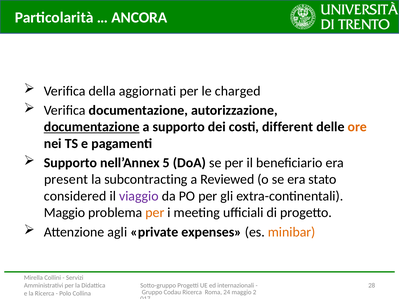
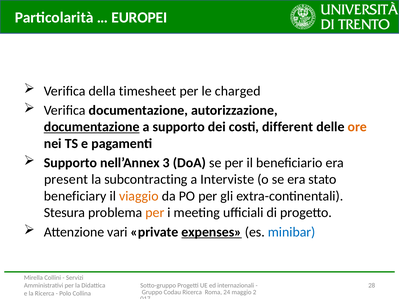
ANCORA: ANCORA -> EUROPEI
aggiornati: aggiornati -> timesheet
5: 5 -> 3
Reviewed: Reviewed -> Interviste
considered: considered -> beneficiary
viaggio colour: purple -> orange
Maggio at (64, 213): Maggio -> Stesura
agli: agli -> vari
expenses underline: none -> present
minibar colour: orange -> blue
